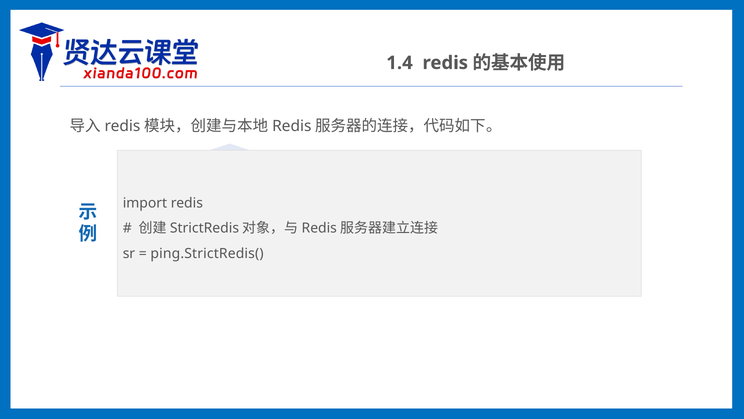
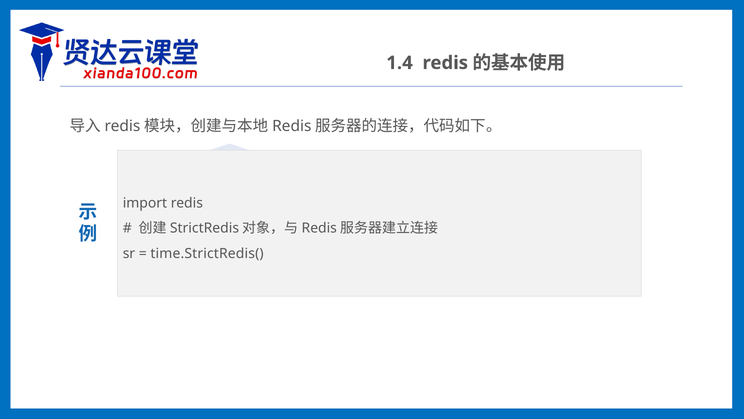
ping.StrictRedis(: ping.StrictRedis( -> time.StrictRedis(
